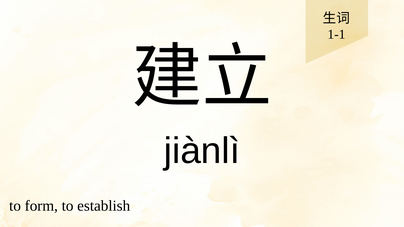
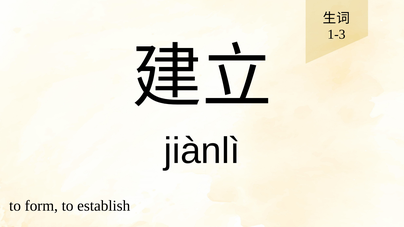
1-1: 1-1 -> 1-3
